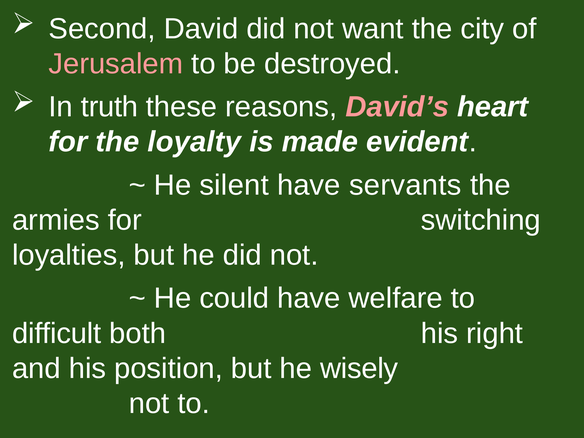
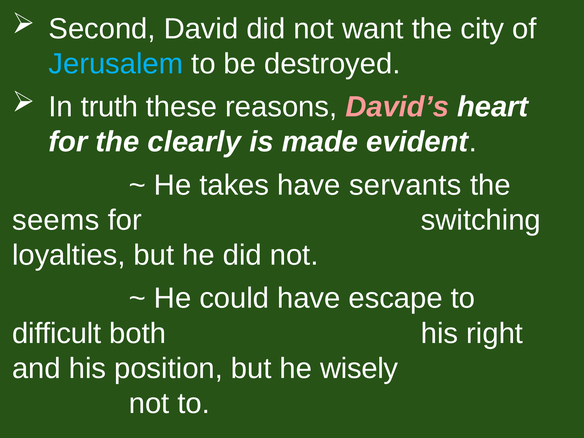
Jerusalem colour: pink -> light blue
loyalty: loyalty -> clearly
silent: silent -> takes
armies: armies -> seems
welfare: welfare -> escape
